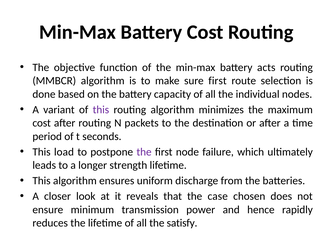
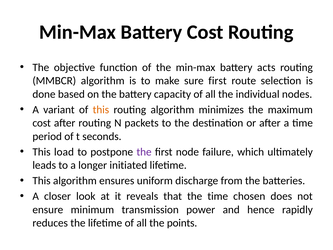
this at (101, 110) colour: purple -> orange
strength: strength -> initiated
the case: case -> time
satisfy: satisfy -> points
